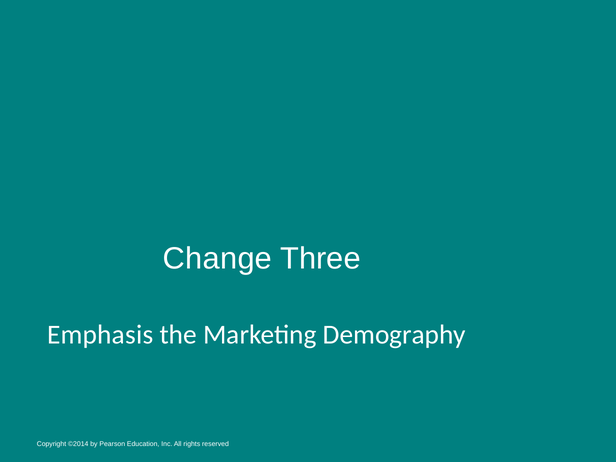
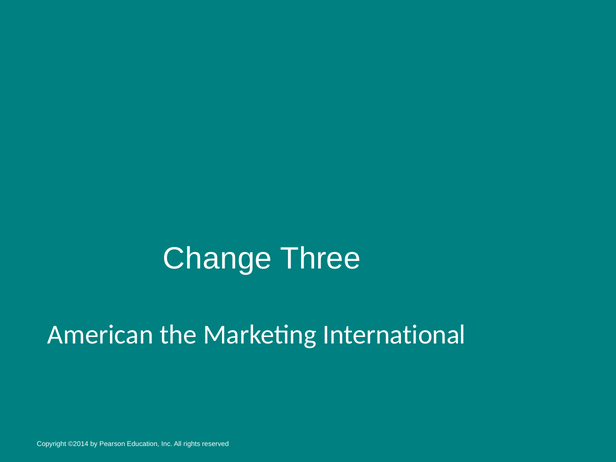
Emphasis: Emphasis -> American
Demography: Demography -> International
